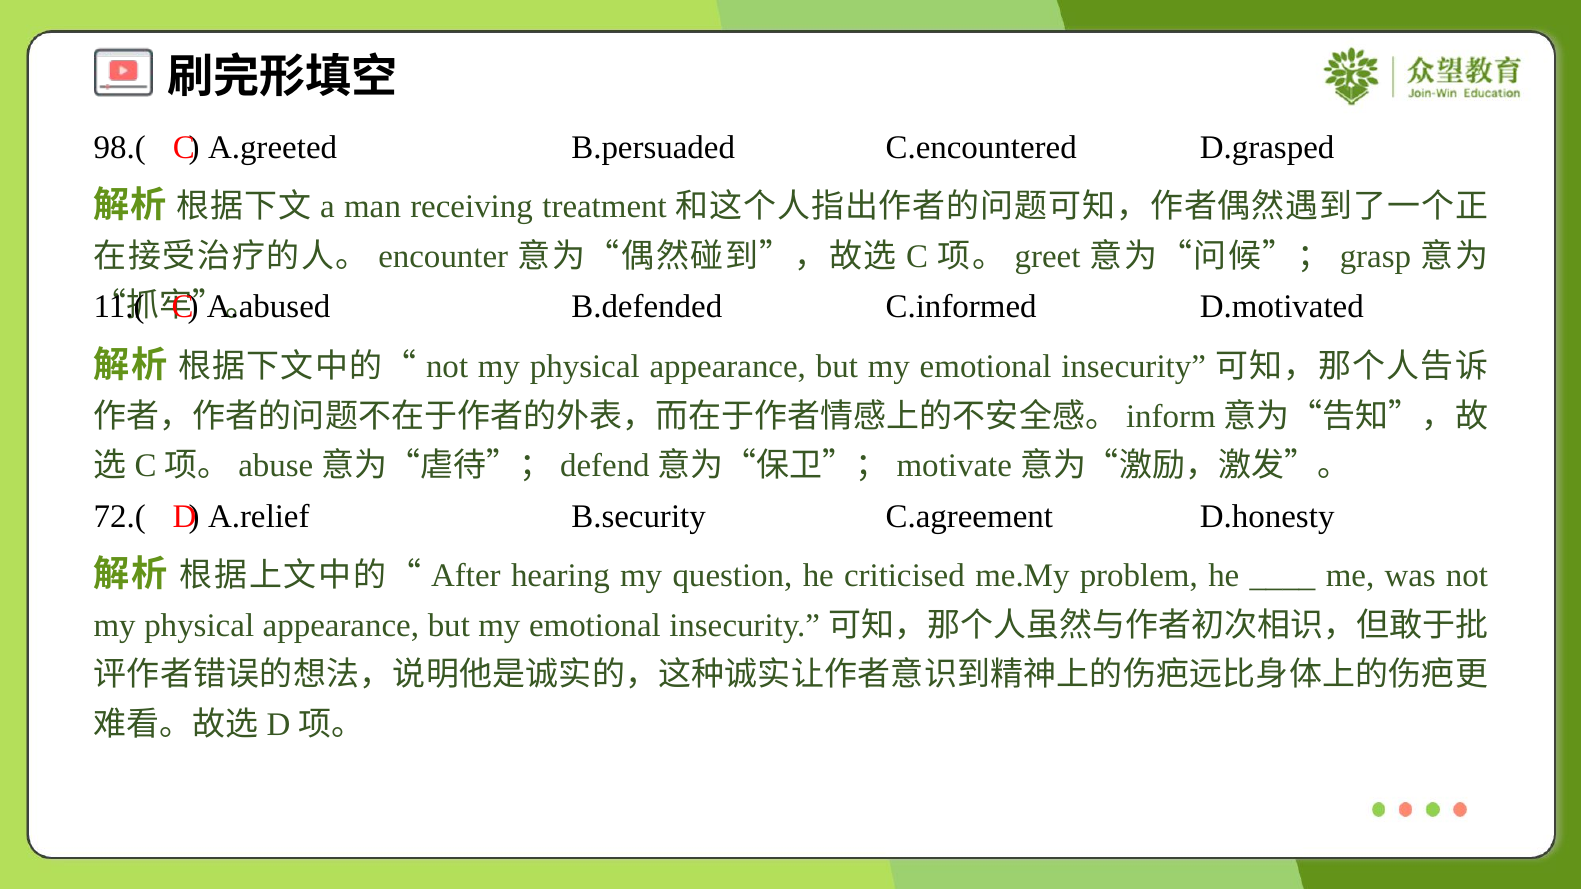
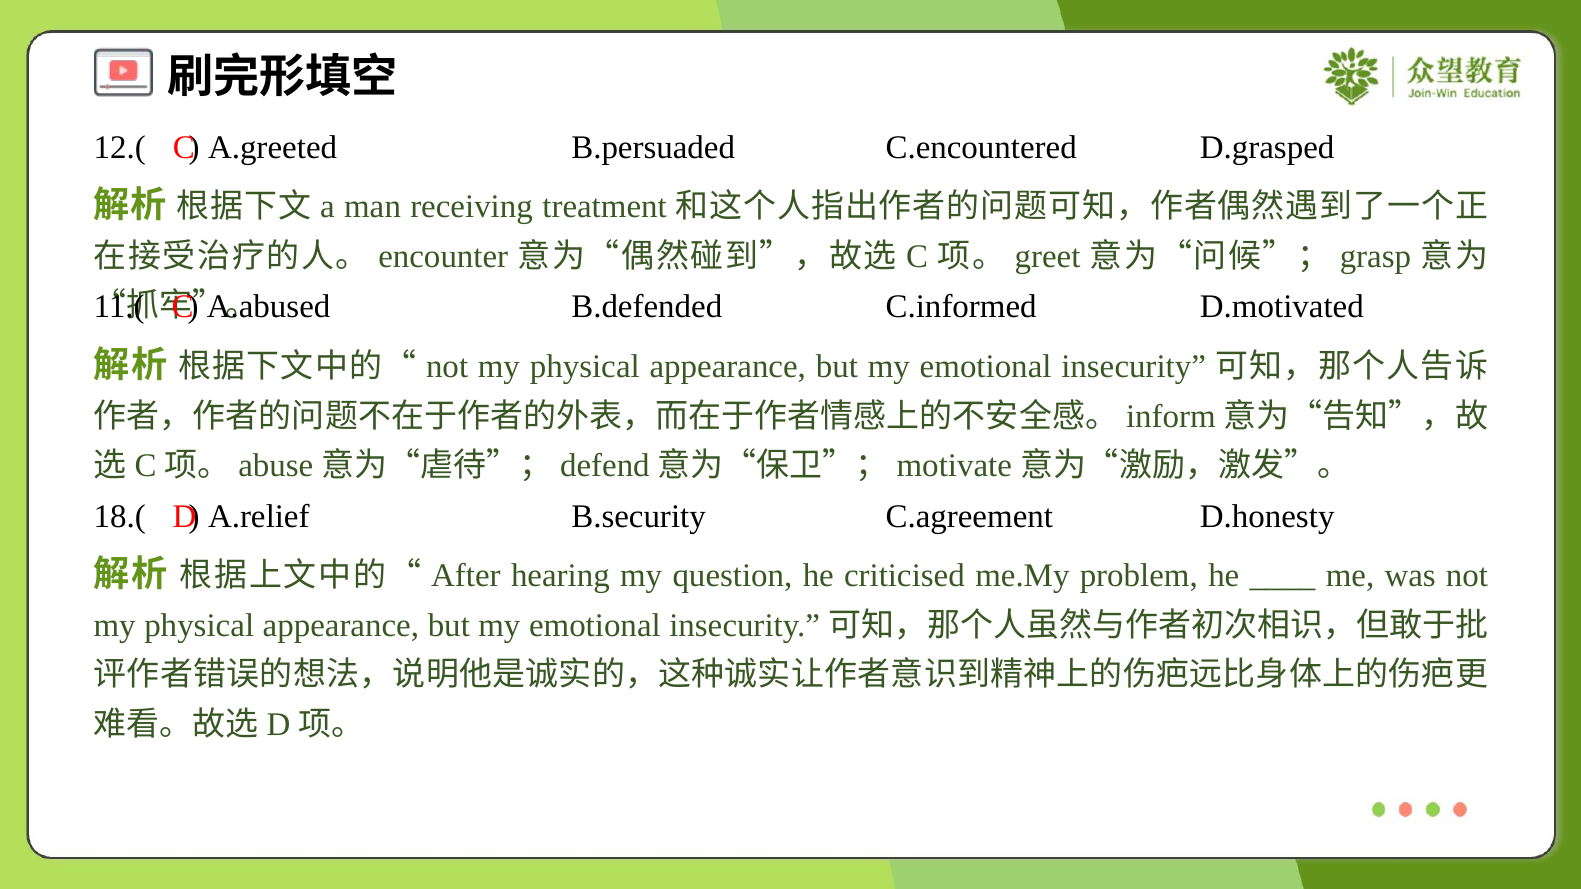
98.(: 98.( -> 12.(
72.(: 72.( -> 18.(
